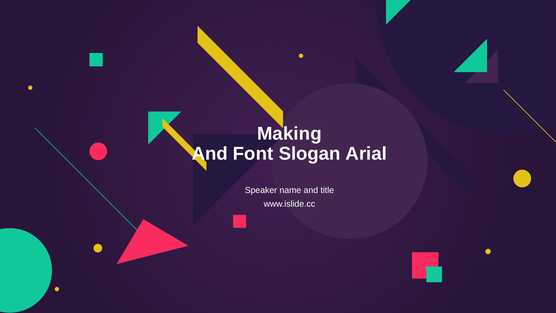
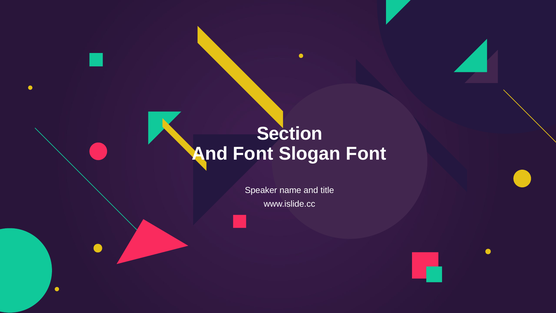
Making: Making -> Section
Slogan Arial: Arial -> Font
